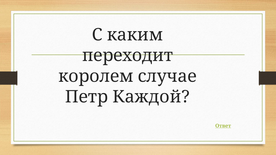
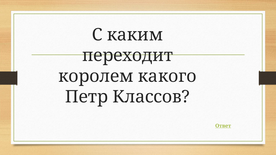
случае: случае -> какого
Каждой: Каждой -> Классов
